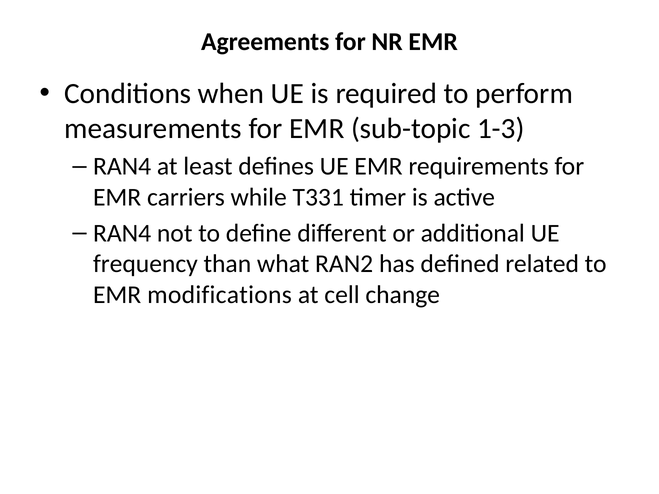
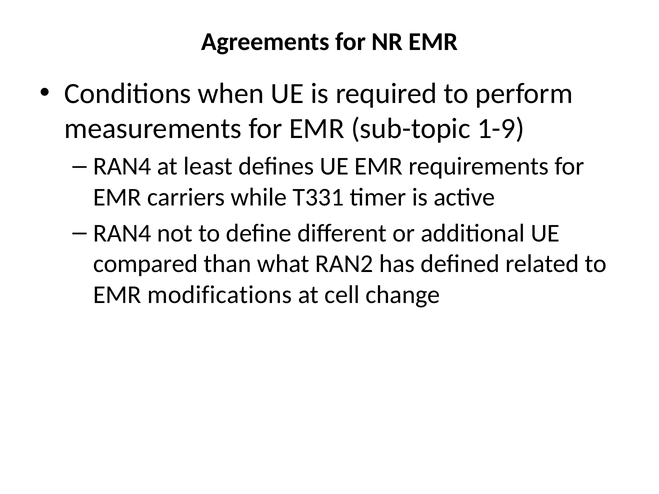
1-3: 1-3 -> 1-9
frequency: frequency -> compared
